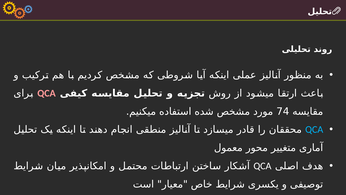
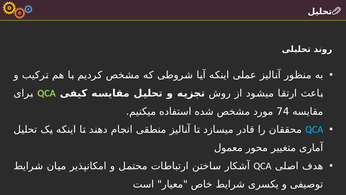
QCA at (47, 93) colour: pink -> light green
